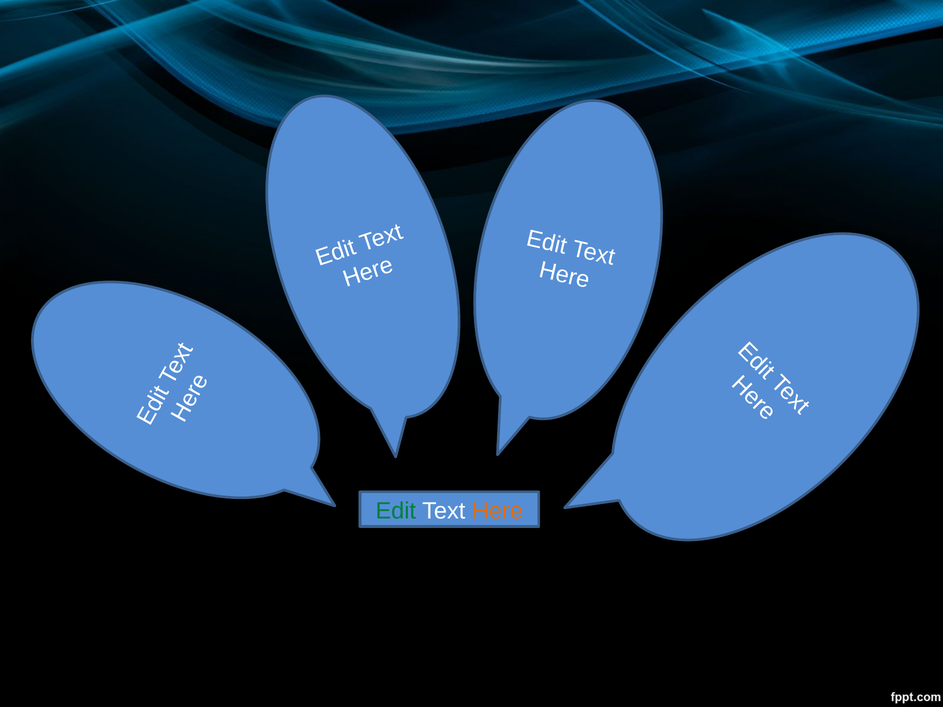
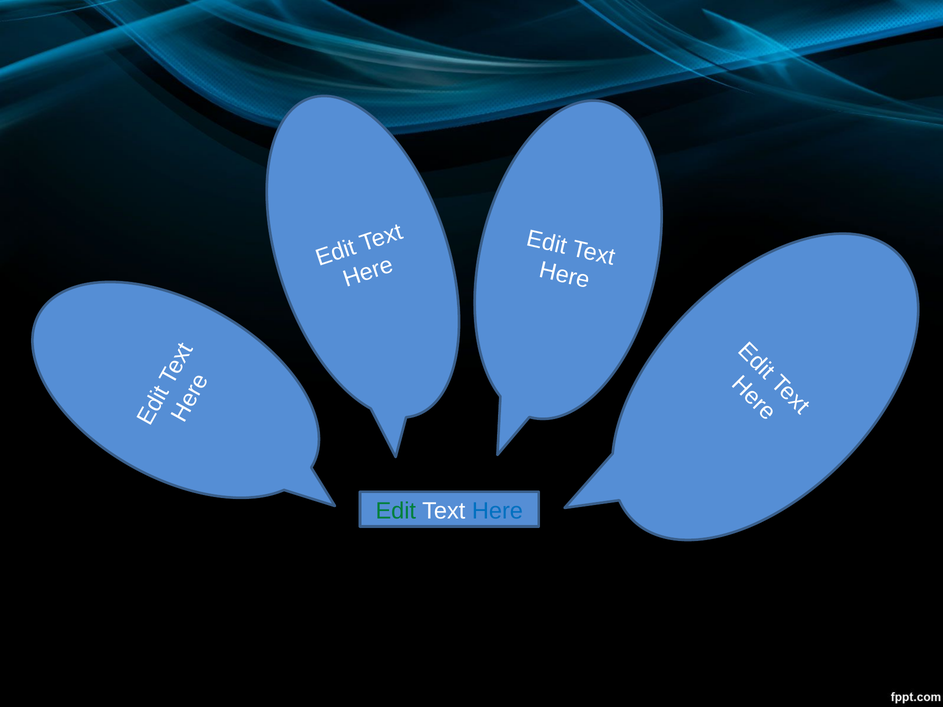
Here colour: orange -> blue
